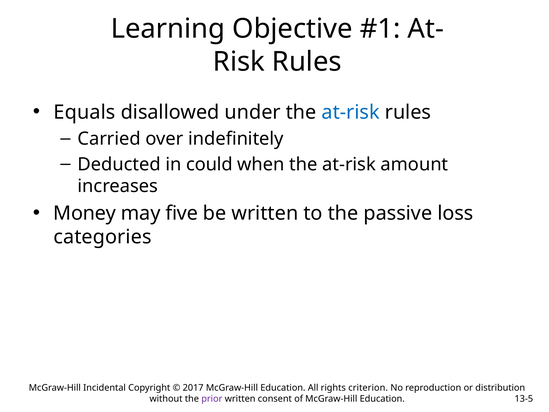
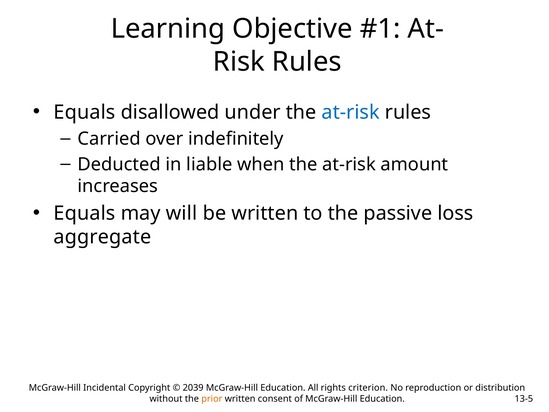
could: could -> liable
Money at (85, 213): Money -> Equals
five: five -> will
categories: categories -> aggregate
2017: 2017 -> 2039
prior colour: purple -> orange
